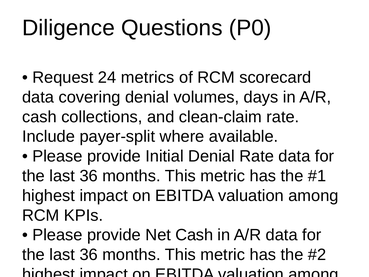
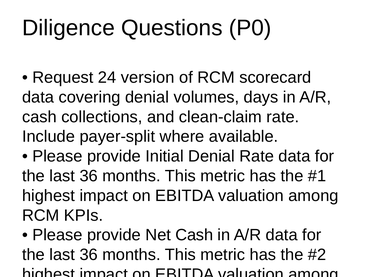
metrics: metrics -> version
